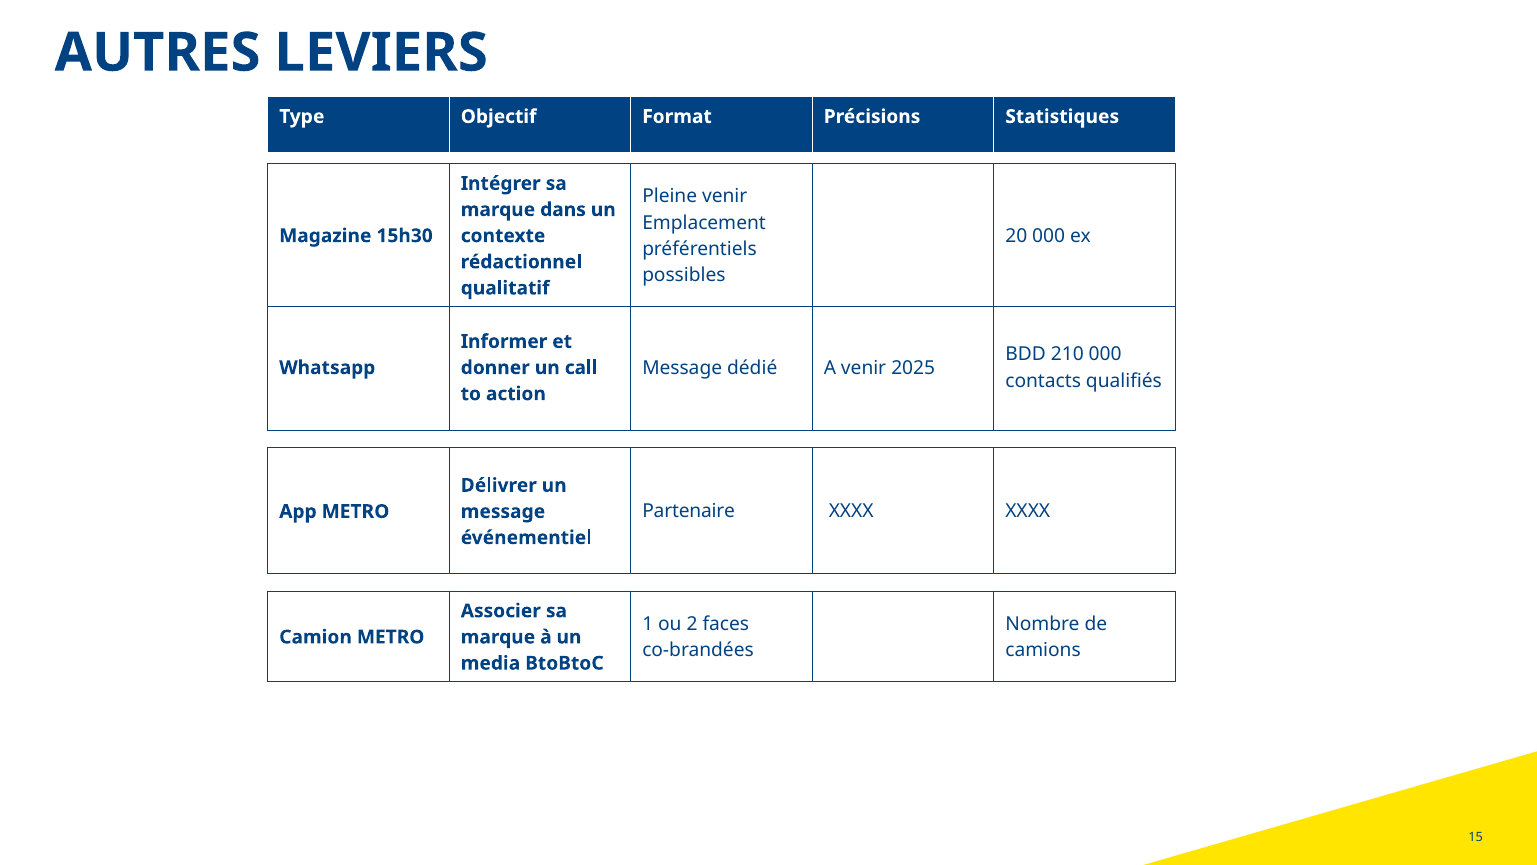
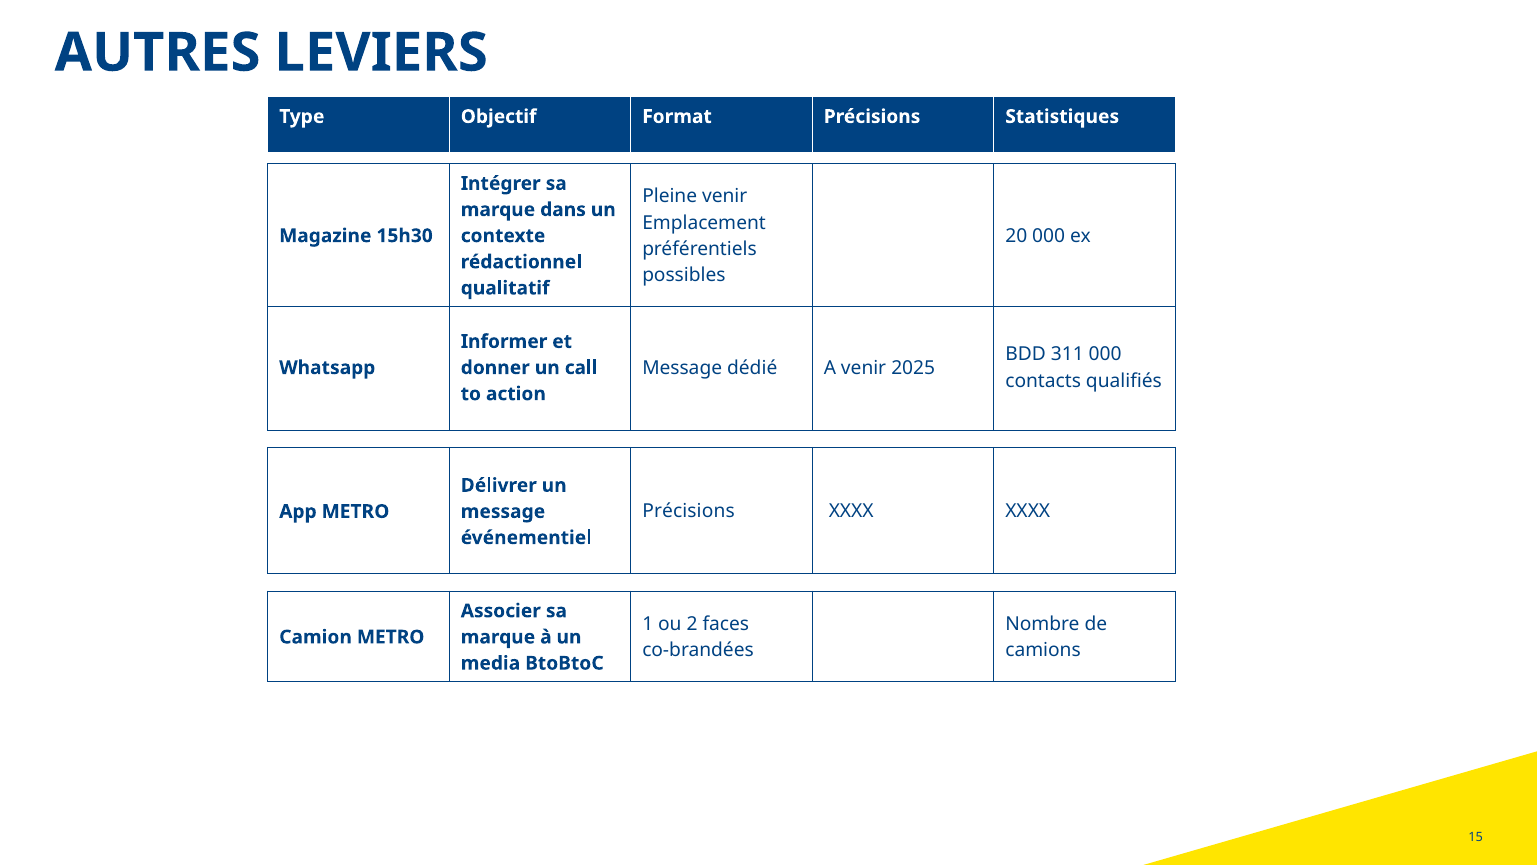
210: 210 -> 311
Partenaire at (689, 511): Partenaire -> Précisions
